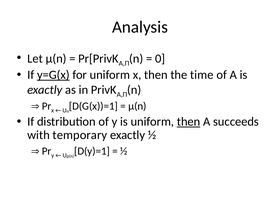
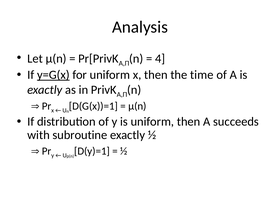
0: 0 -> 4
then at (189, 122) underline: present -> none
temporary: temporary -> subroutine
